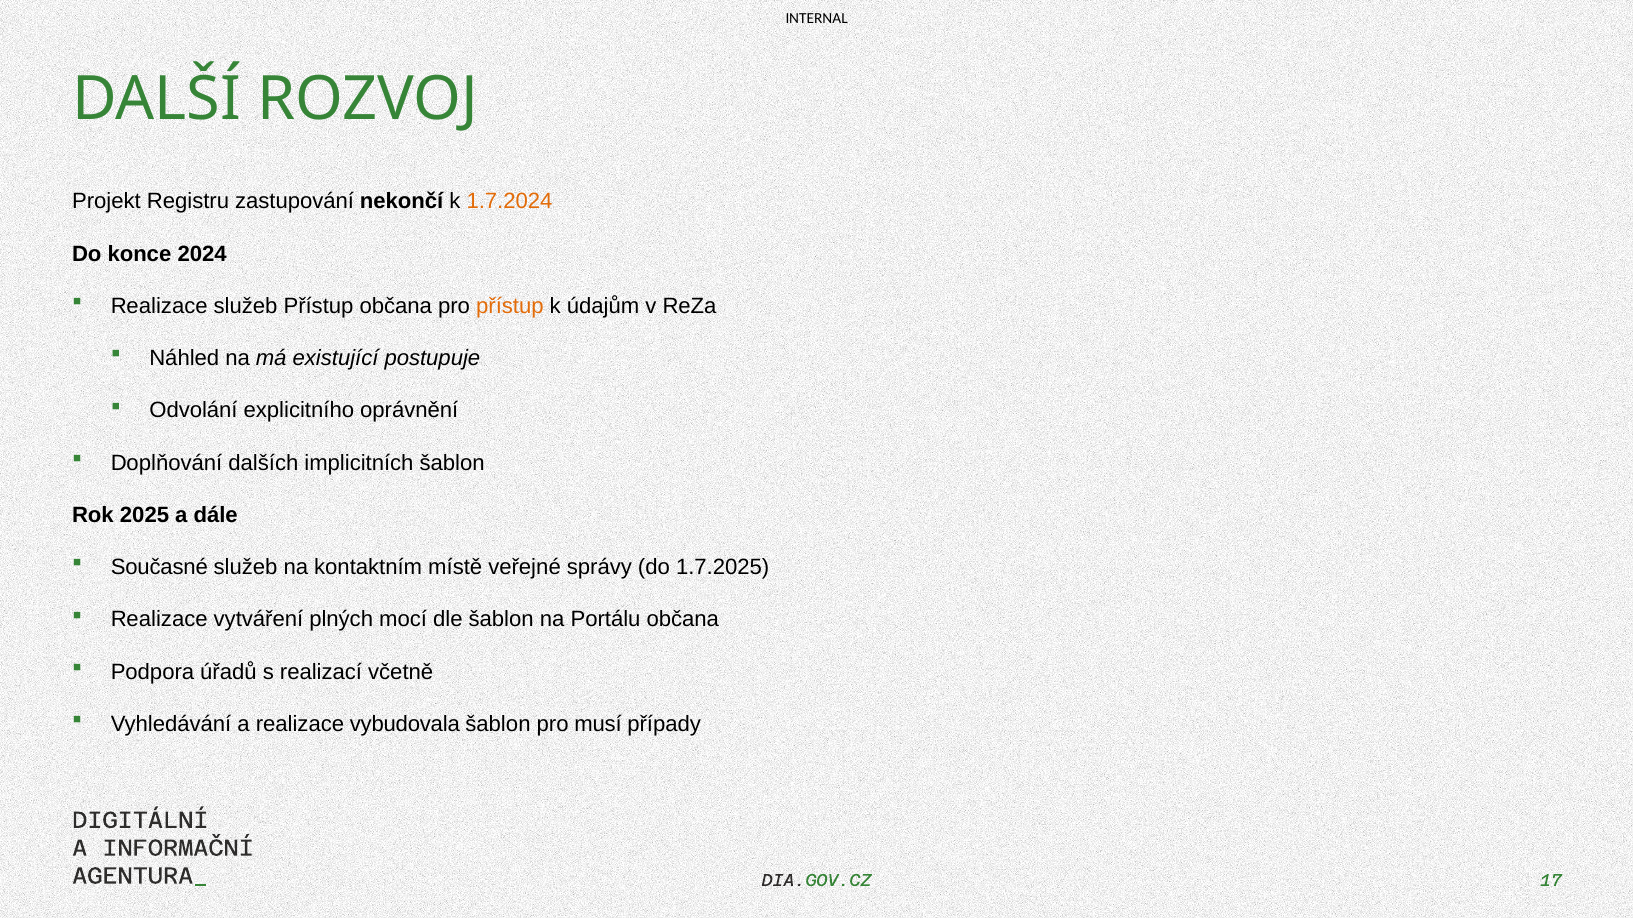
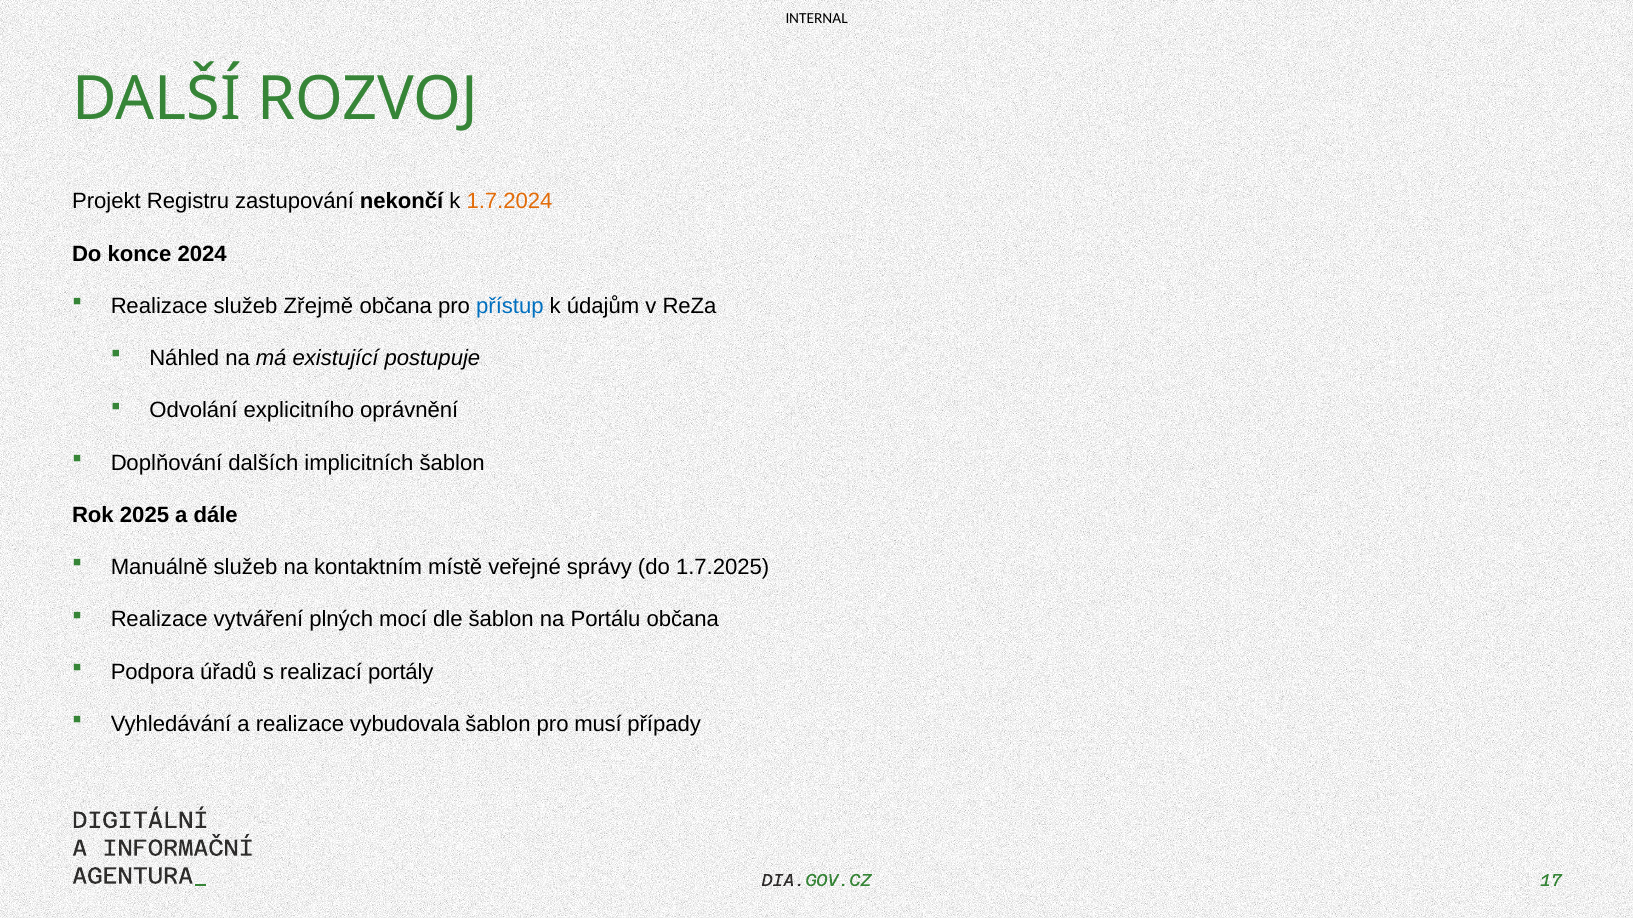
služeb Přístup: Přístup -> Zřejmě
přístup at (510, 306) colour: orange -> blue
Současné: Současné -> Manuálně
včetně: včetně -> portály
